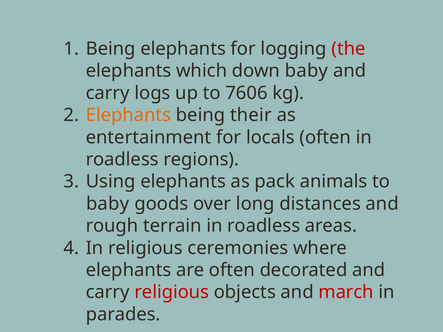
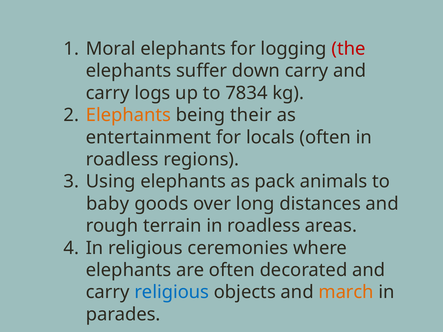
Being at (111, 49): Being -> Moral
which: which -> suffer
down baby: baby -> carry
7606: 7606 -> 7834
religious at (172, 292) colour: red -> blue
march colour: red -> orange
